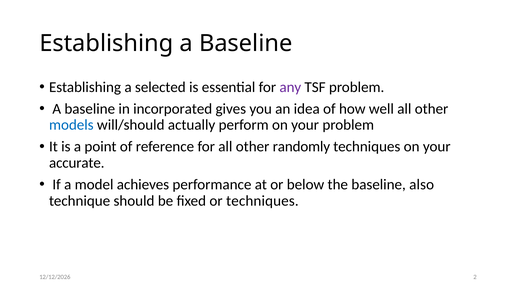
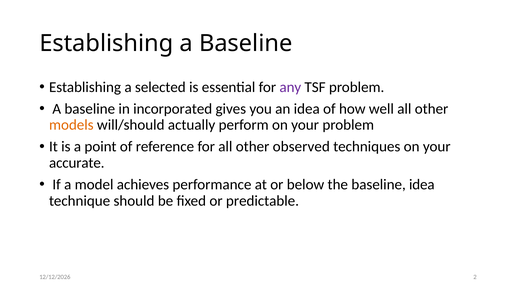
models colour: blue -> orange
randomly: randomly -> observed
baseline also: also -> idea
or techniques: techniques -> predictable
